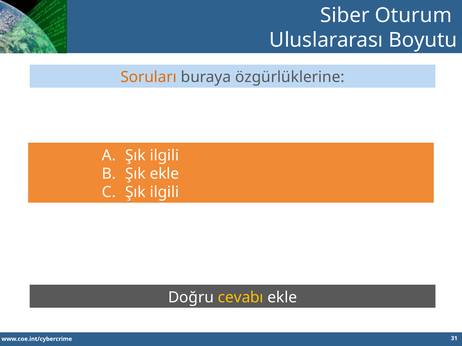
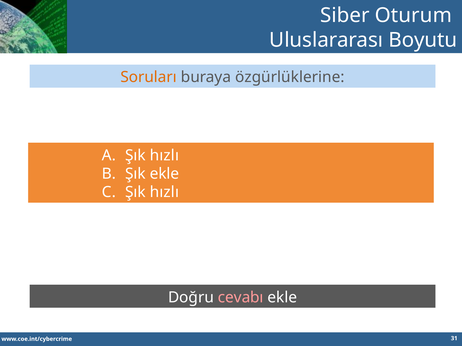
ilgili at (164, 156): ilgili -> hızlı
ilgili at (164, 192): ilgili -> hızlı
cevabı colour: yellow -> pink
